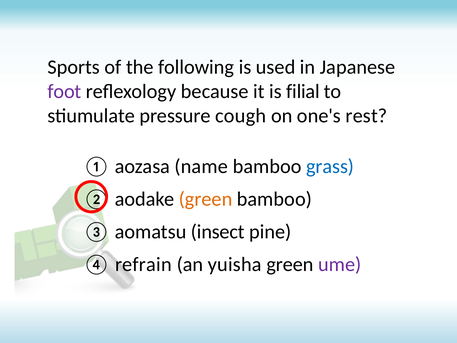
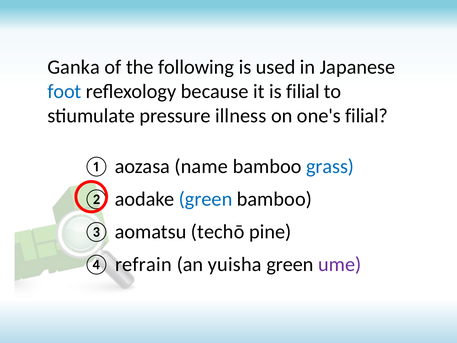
Sports: Sports -> Ganka
foot colour: purple -> blue
cough: cough -> illness
one's rest: rest -> filial
green at (206, 199) colour: orange -> blue
insect: insect -> techō
